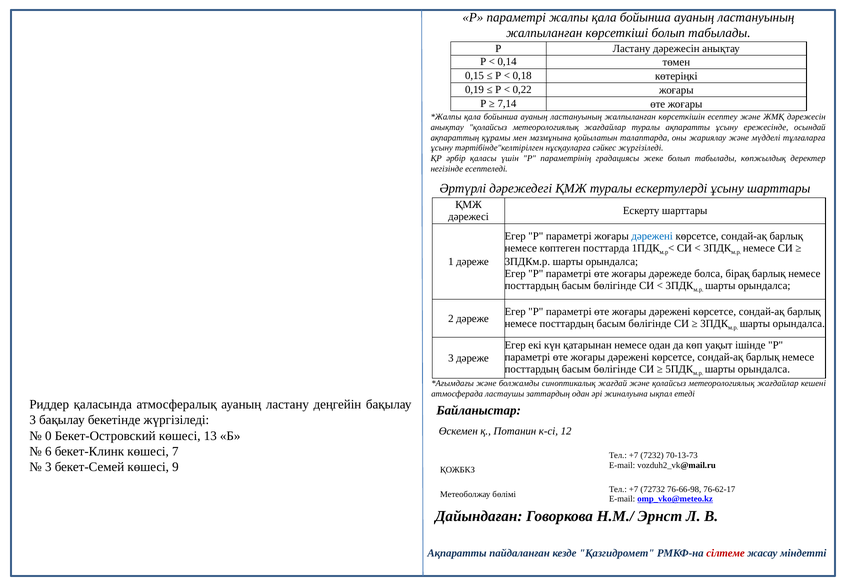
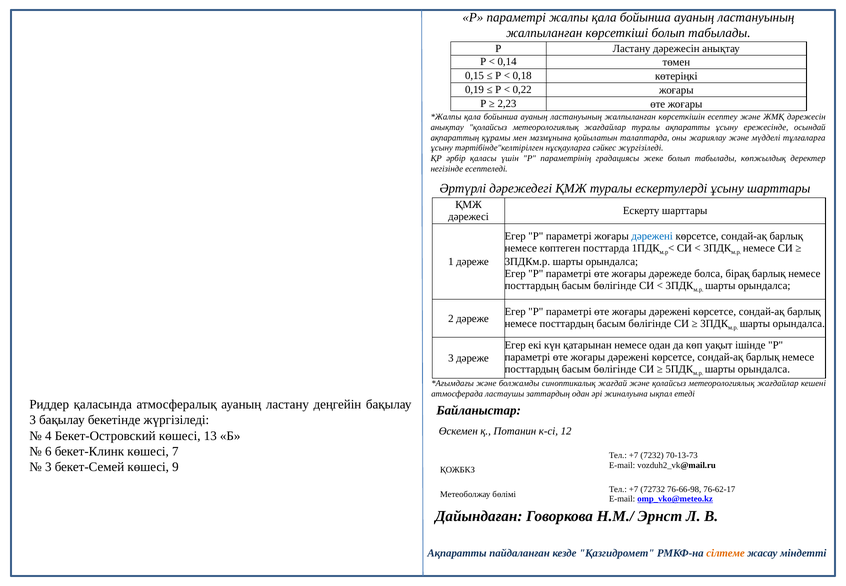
7,14: 7,14 -> 2,23
0: 0 -> 4
сілтеме colour: red -> orange
